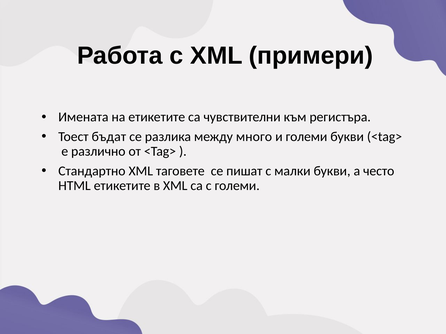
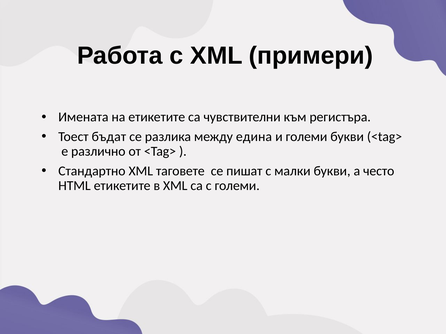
много: много -> едина
